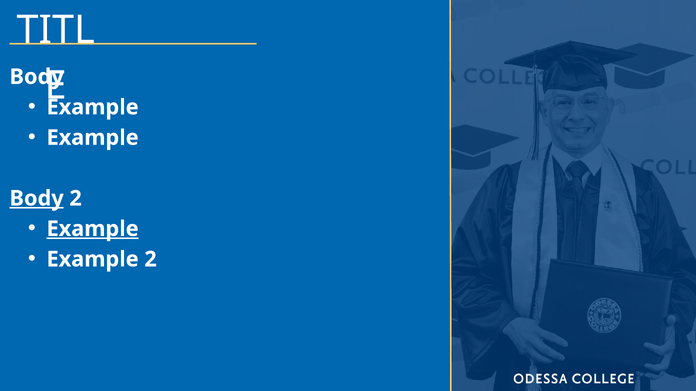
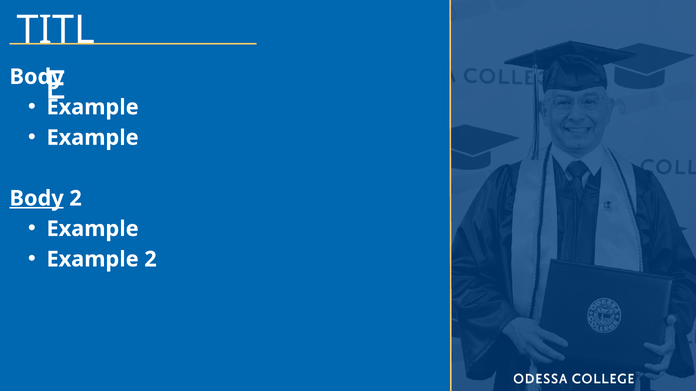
Example at (93, 229) underline: present -> none
